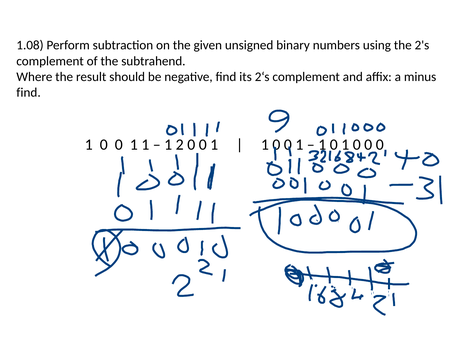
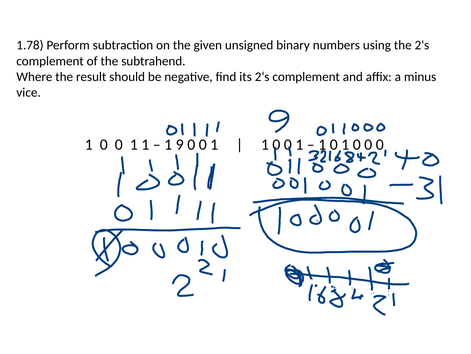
1.08: 1.08 -> 1.78
find at (29, 92): find -> vice
2: 2 -> 9
